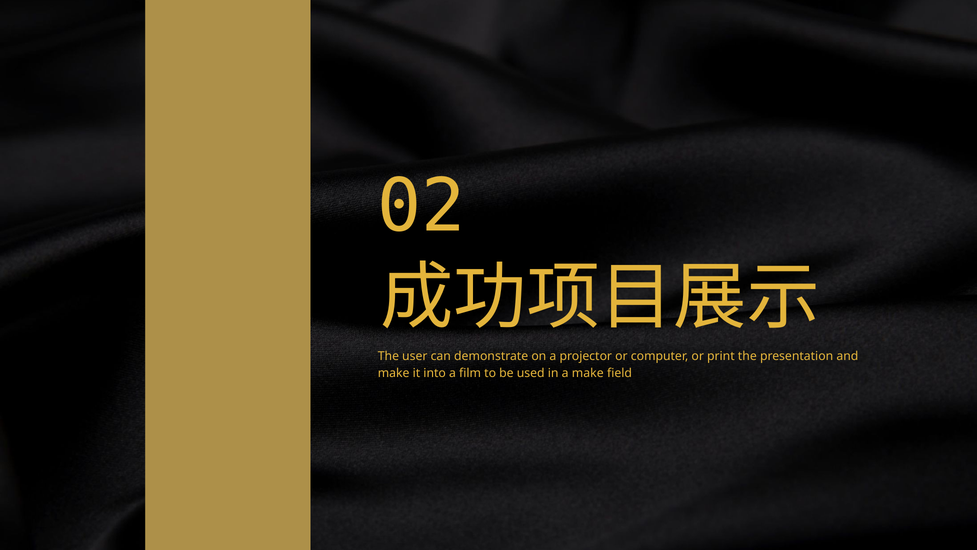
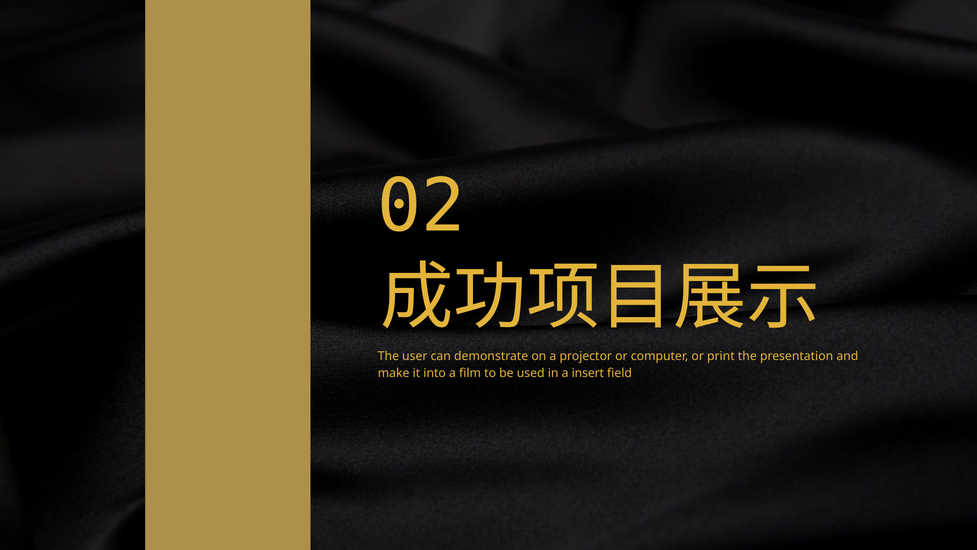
a make: make -> insert
